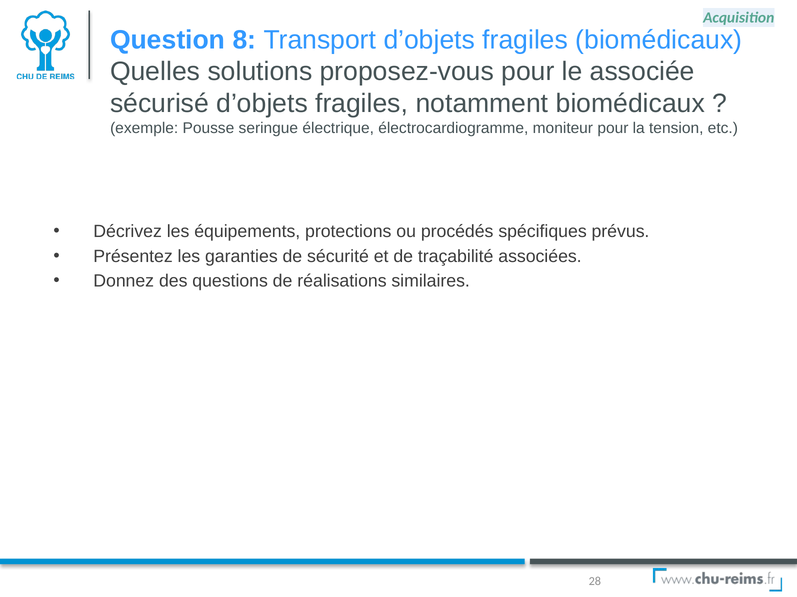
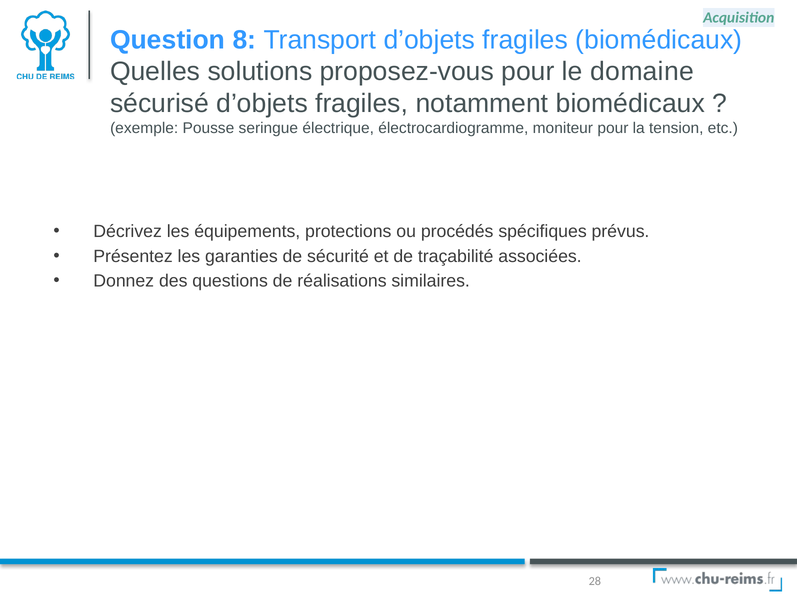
associée: associée -> domaine
